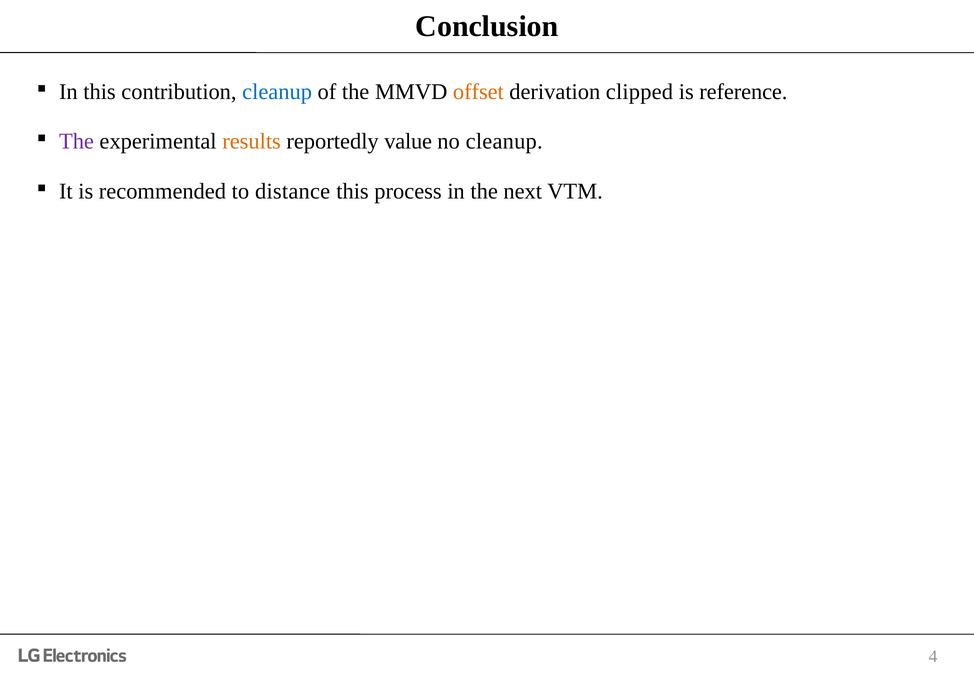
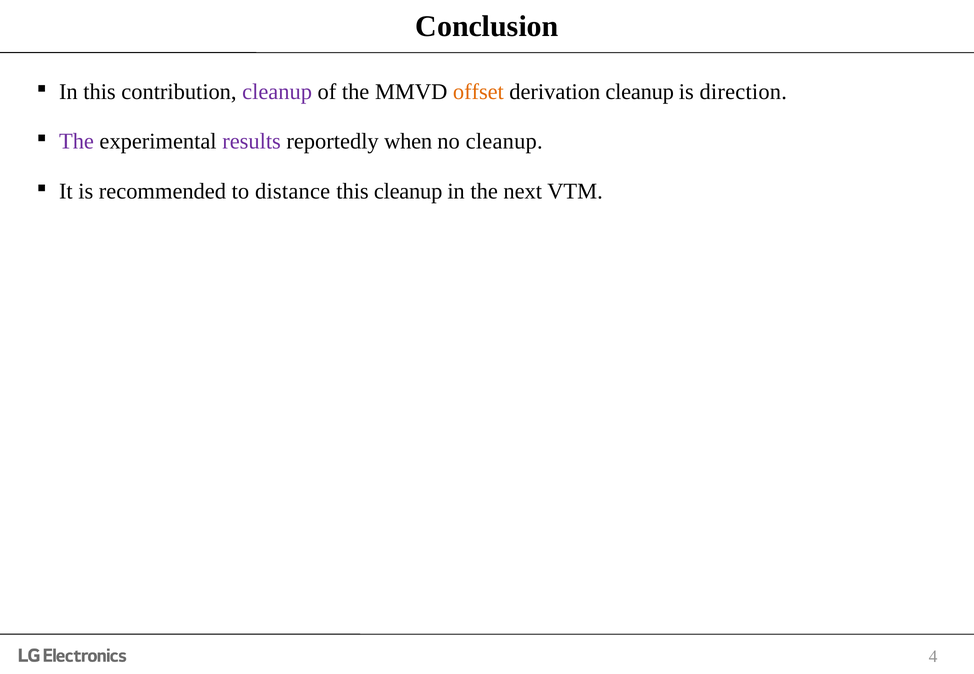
cleanup at (277, 92) colour: blue -> purple
derivation clipped: clipped -> cleanup
reference: reference -> direction
results colour: orange -> purple
value: value -> when
this process: process -> cleanup
